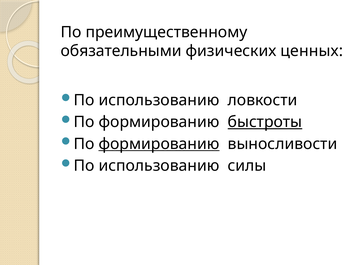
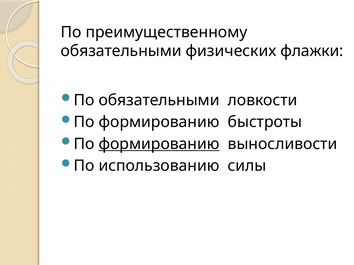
ценных: ценных -> флажки
использованию at (159, 100): использованию -> обязательными
быстроты underline: present -> none
